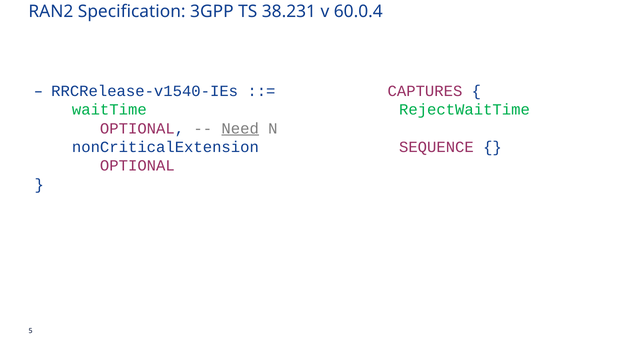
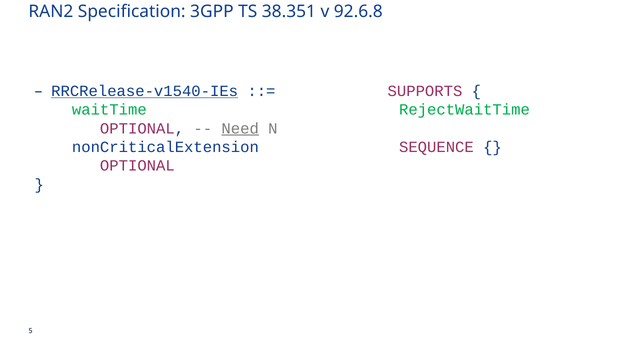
38.231: 38.231 -> 38.351
60.0.4: 60.0.4 -> 92.6.8
RRCRelease-v1540-IEs underline: none -> present
CAPTURES: CAPTURES -> SUPPORTS
